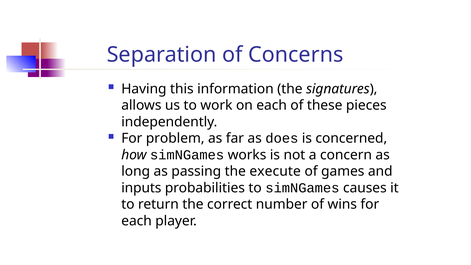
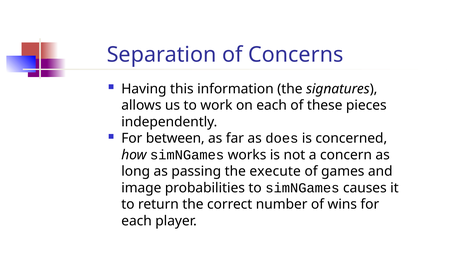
problem: problem -> between
inputs: inputs -> image
